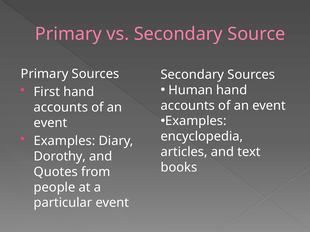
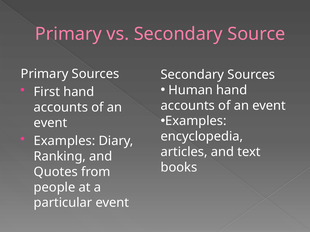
Dorothy: Dorothy -> Ranking
